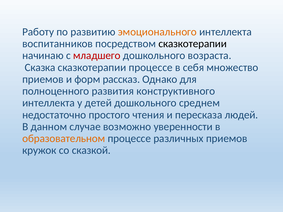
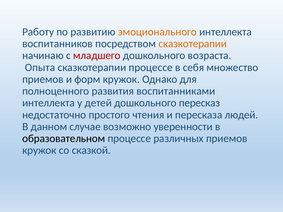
сказкотерапии at (193, 44) colour: black -> orange
Сказка: Сказка -> Опыта
форм рассказ: рассказ -> кружок
конструктивного: конструктивного -> воспитанниками
среднем: среднем -> пересказ
образовательном colour: orange -> black
